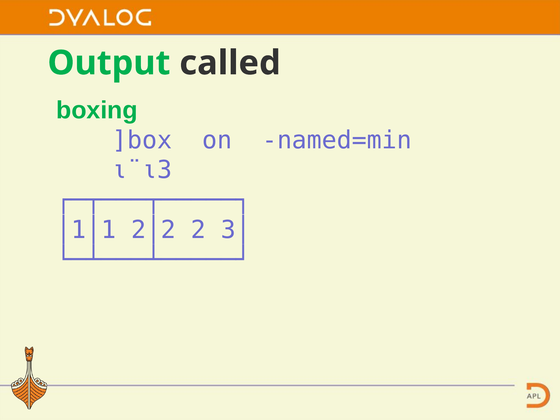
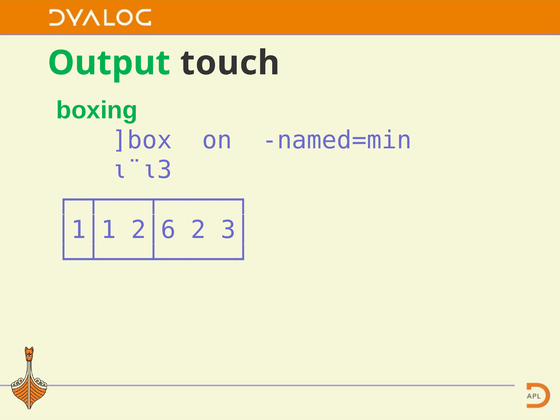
called: called -> touch
2│2: 2│2 -> 2│6
